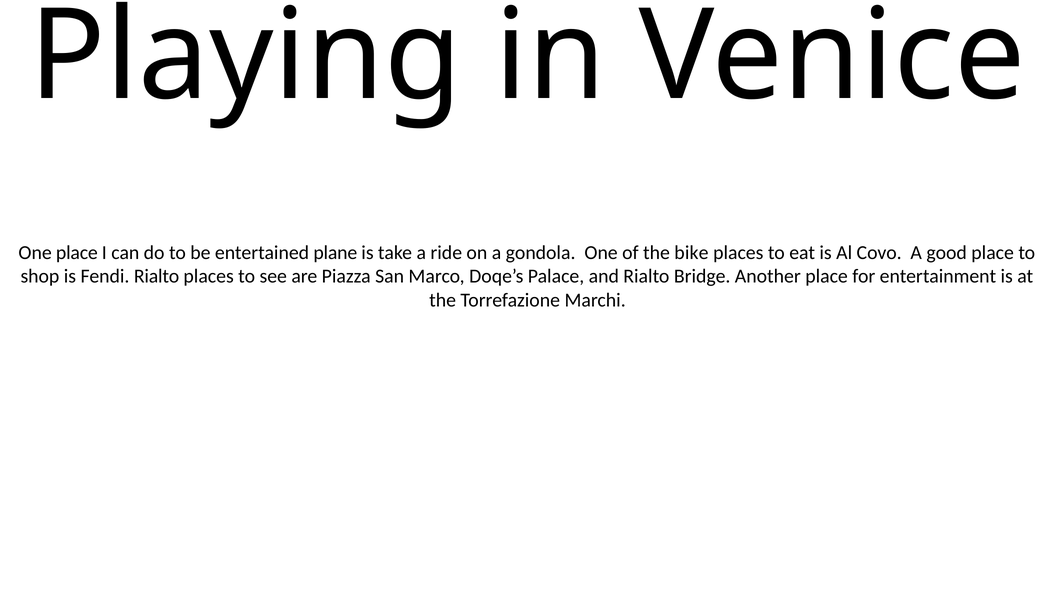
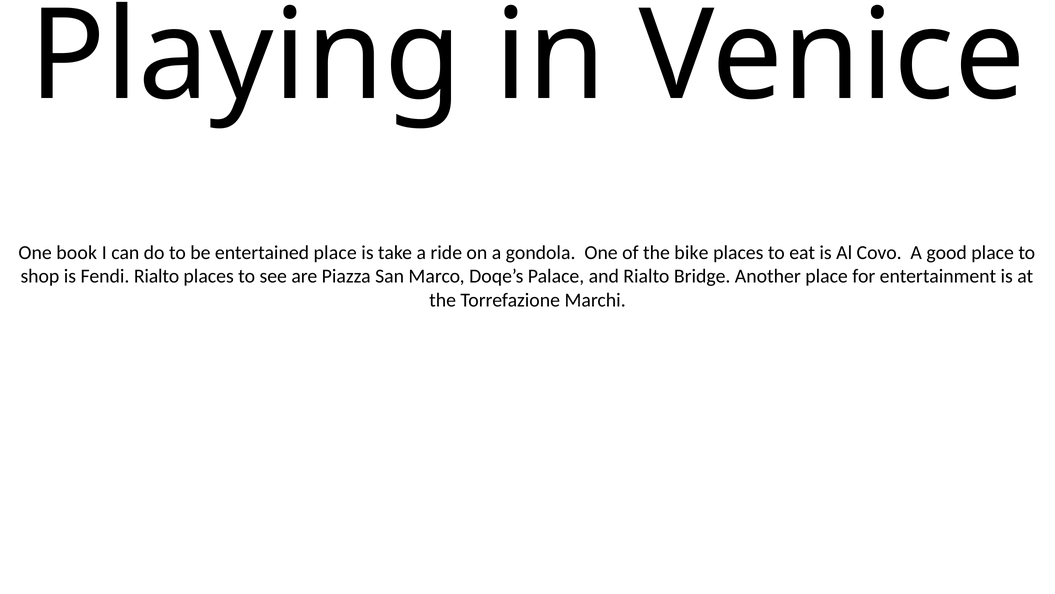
One place: place -> book
entertained plane: plane -> place
